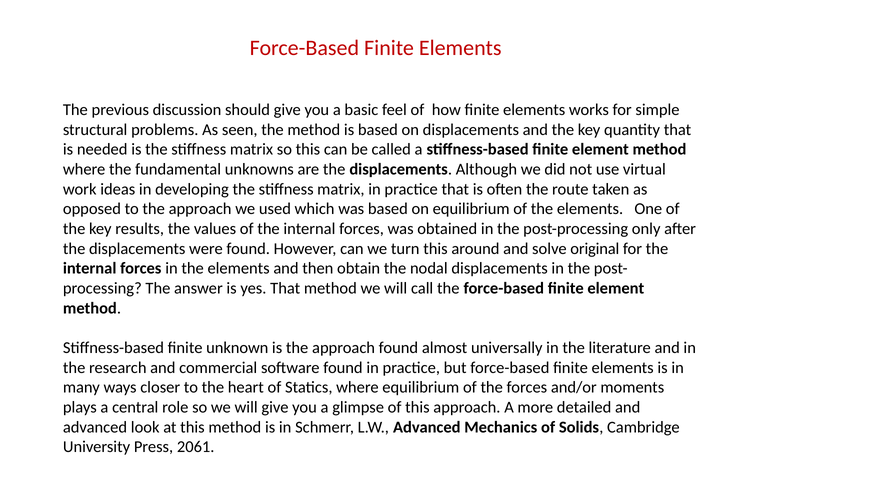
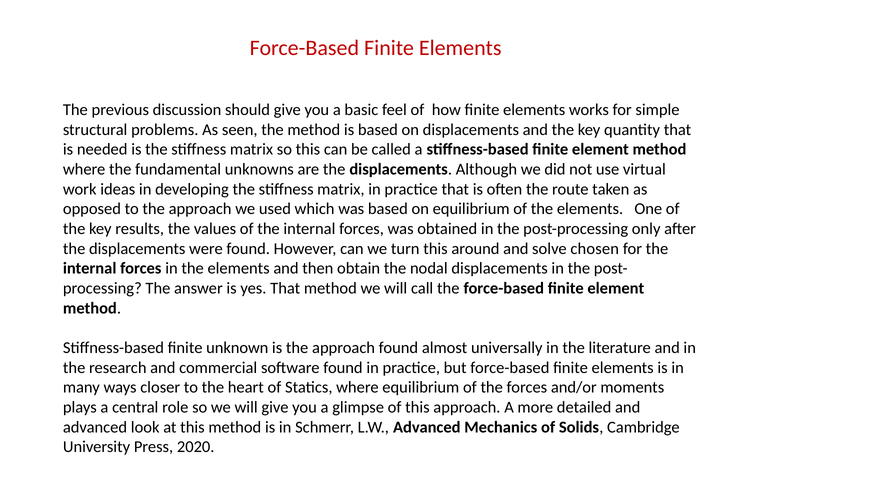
original: original -> chosen
2061: 2061 -> 2020
